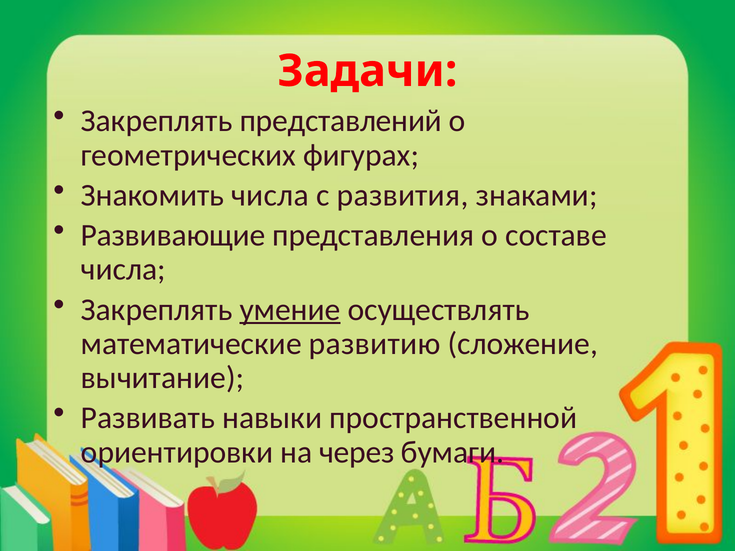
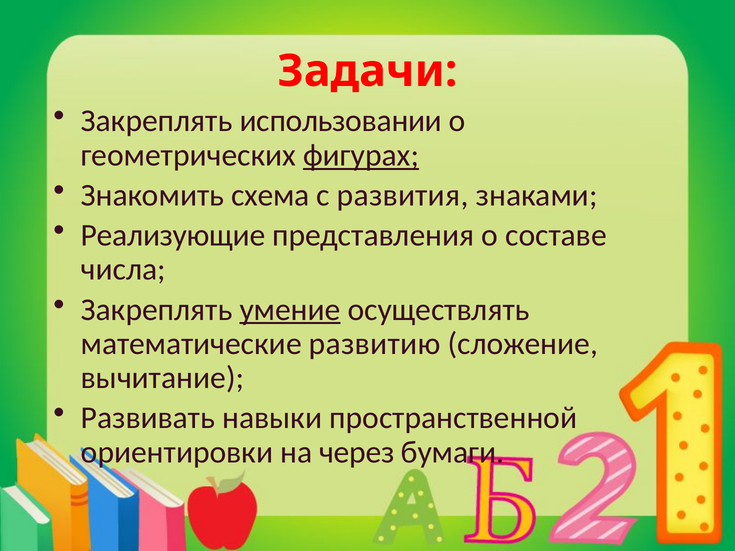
представлений: представлений -> использовании
фигурах underline: none -> present
Знакомить числа: числа -> схема
Развивающие: Развивающие -> Реализующие
